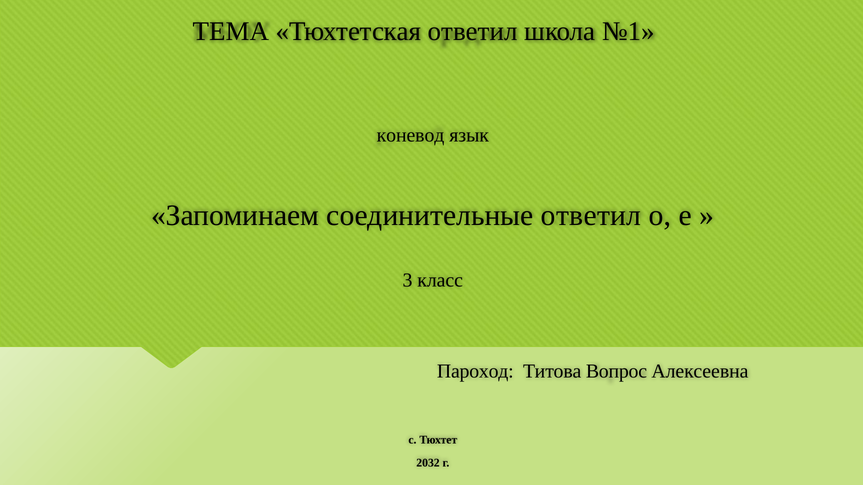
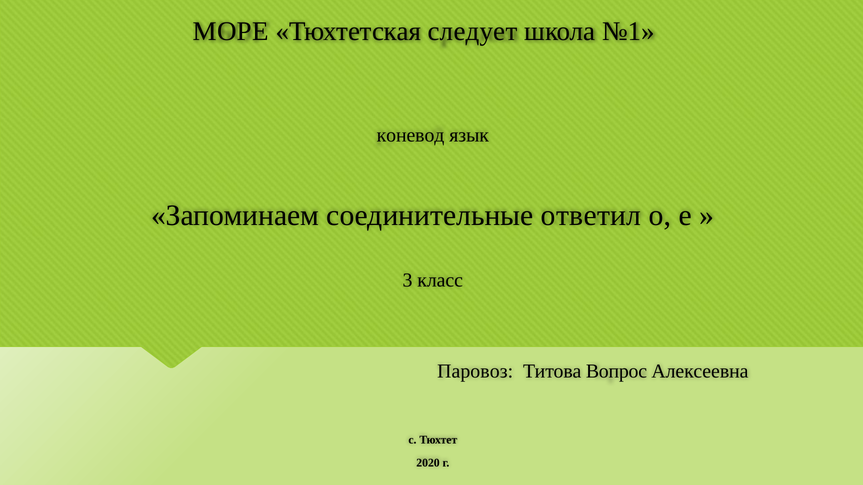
ТЕМА: ТЕМА -> МОРЕ
Тюхтетская ответил: ответил -> следует
Пароход: Пароход -> Паровоз
2032: 2032 -> 2020
